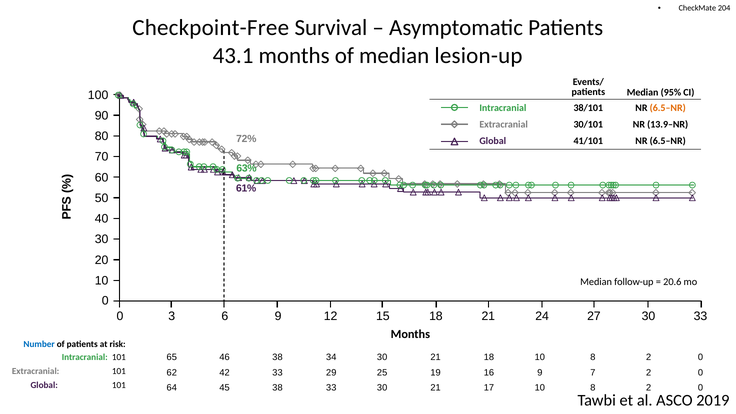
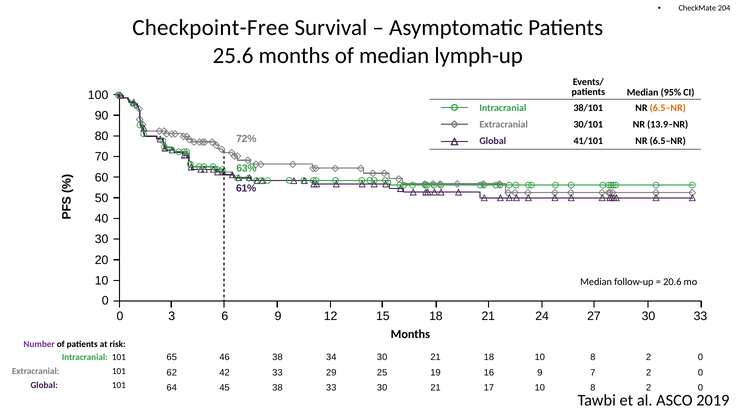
43.1: 43.1 -> 25.6
lesion-up: lesion-up -> lymph-up
Number colour: blue -> purple
